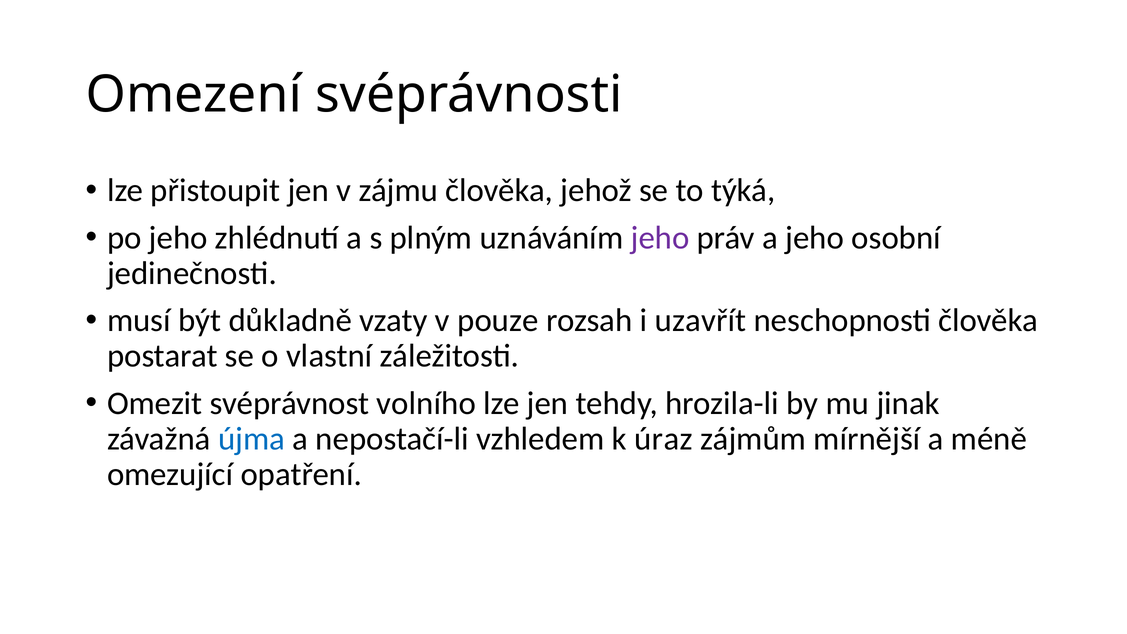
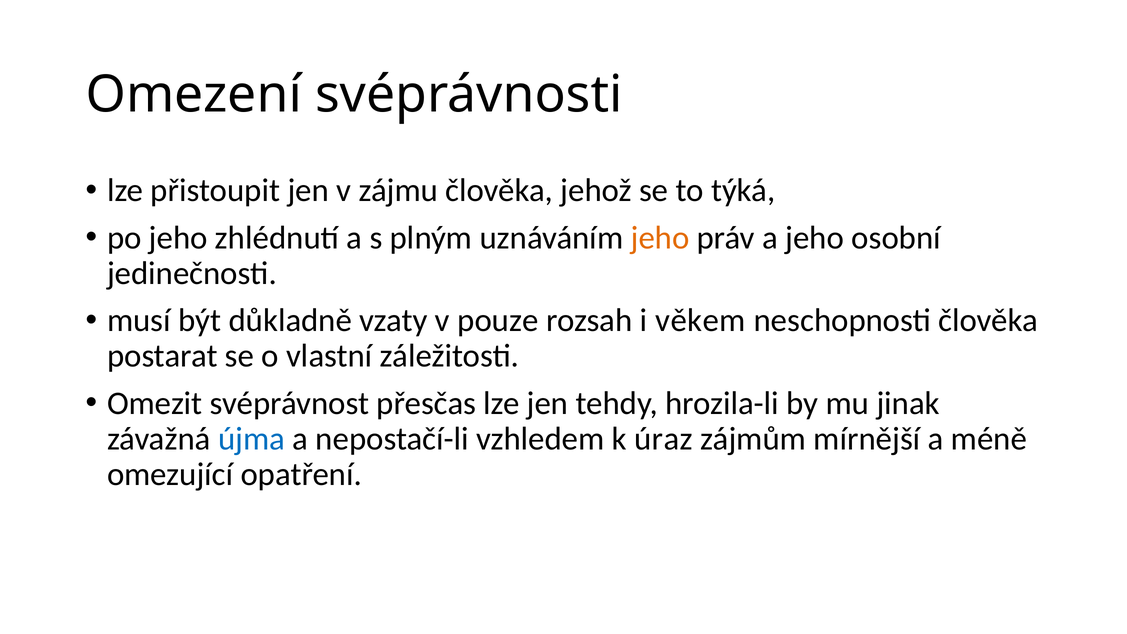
jeho at (660, 238) colour: purple -> orange
uzavřít: uzavřít -> věkem
volního: volního -> přesčas
